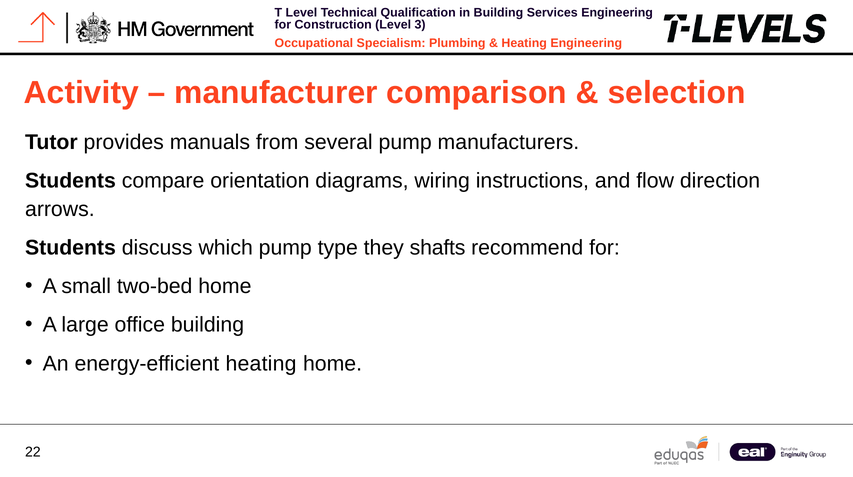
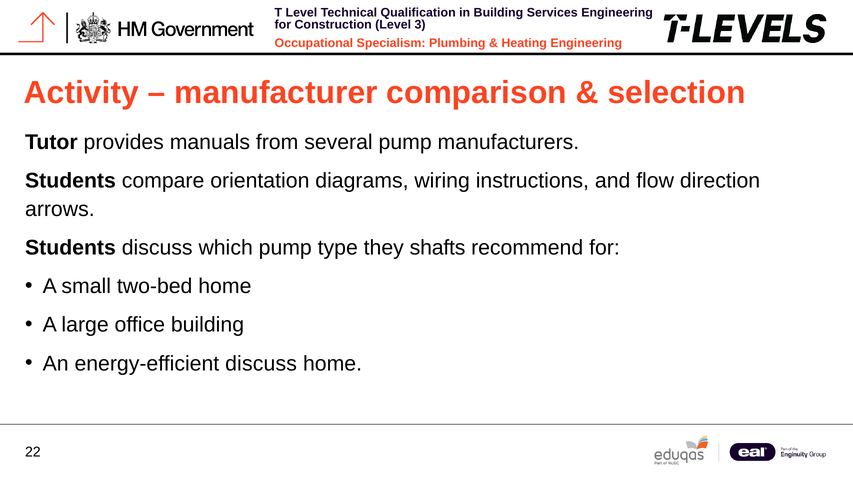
energy-efficient heating: heating -> discuss
